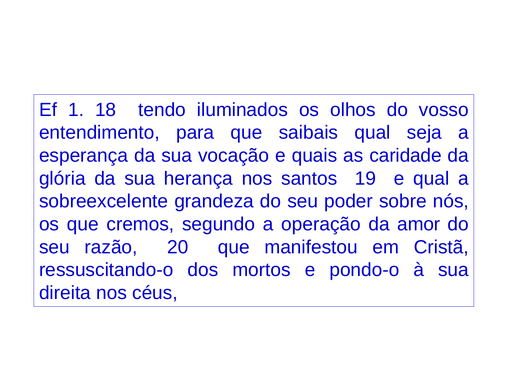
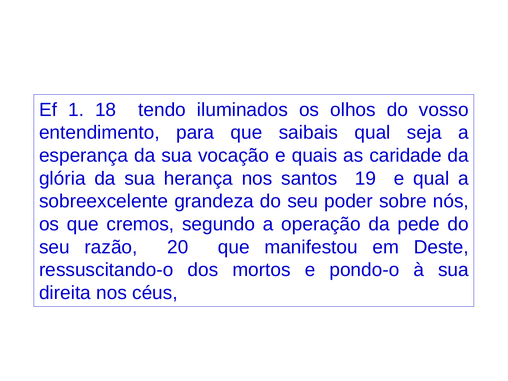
amor: amor -> pede
Cristã: Cristã -> Deste
